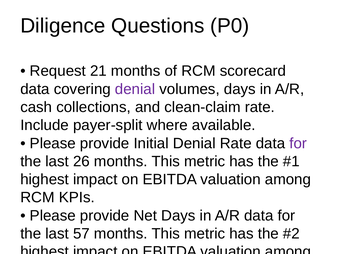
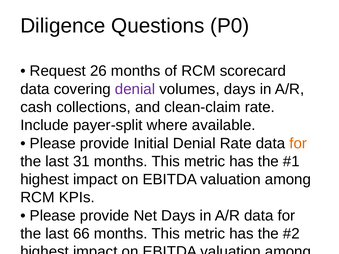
21: 21 -> 26
for at (298, 143) colour: purple -> orange
26: 26 -> 31
57: 57 -> 66
